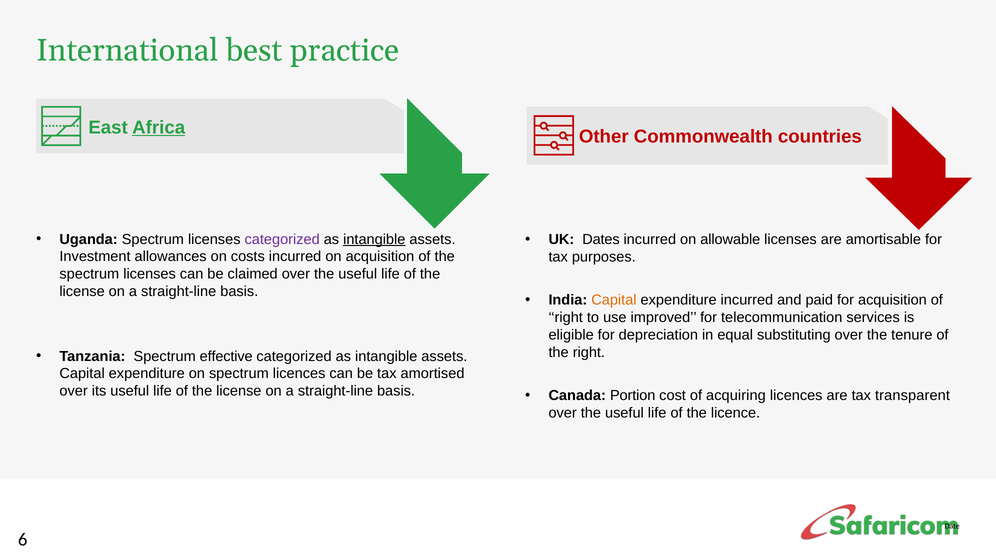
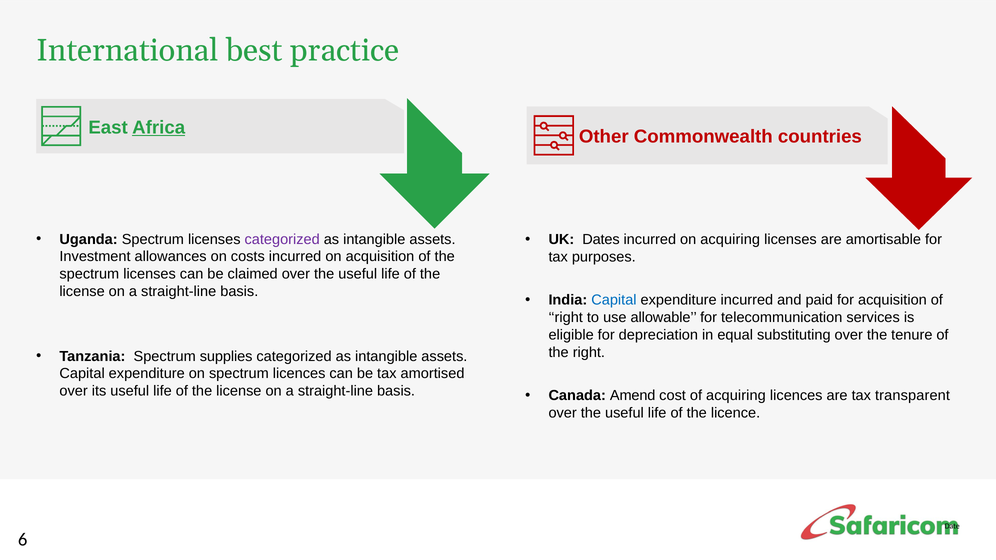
intangible at (374, 239) underline: present -> none
on allowable: allowable -> acquiring
Capital at (614, 300) colour: orange -> blue
improved: improved -> allowable
effective: effective -> supplies
Portion: Portion -> Amend
